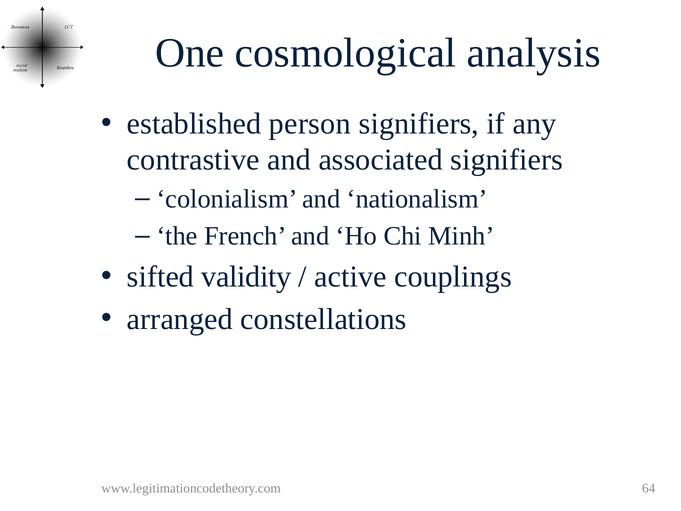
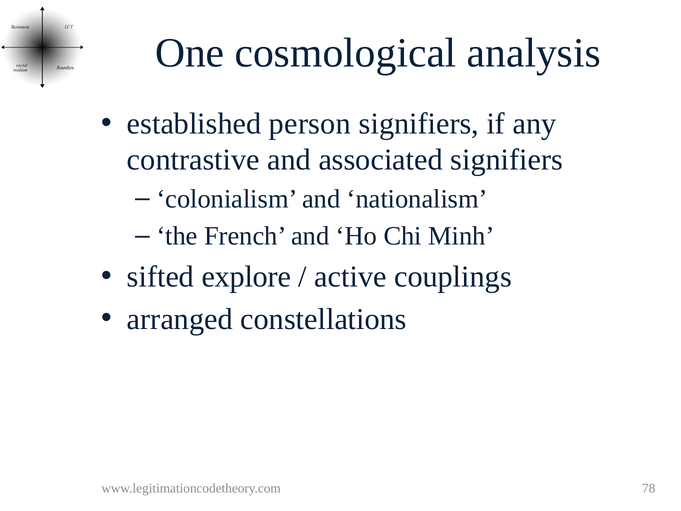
validity: validity -> explore
64: 64 -> 78
